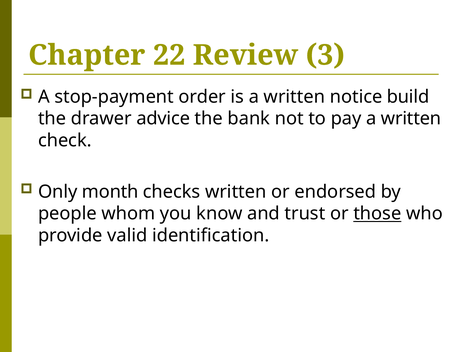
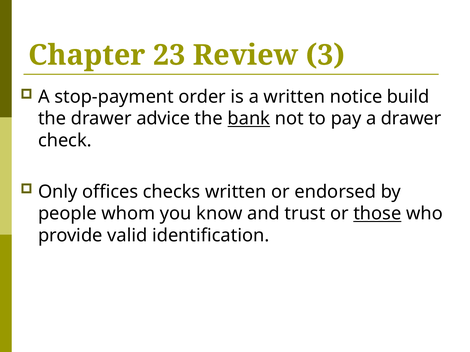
22: 22 -> 23
bank underline: none -> present
pay a written: written -> drawer
month: month -> offices
